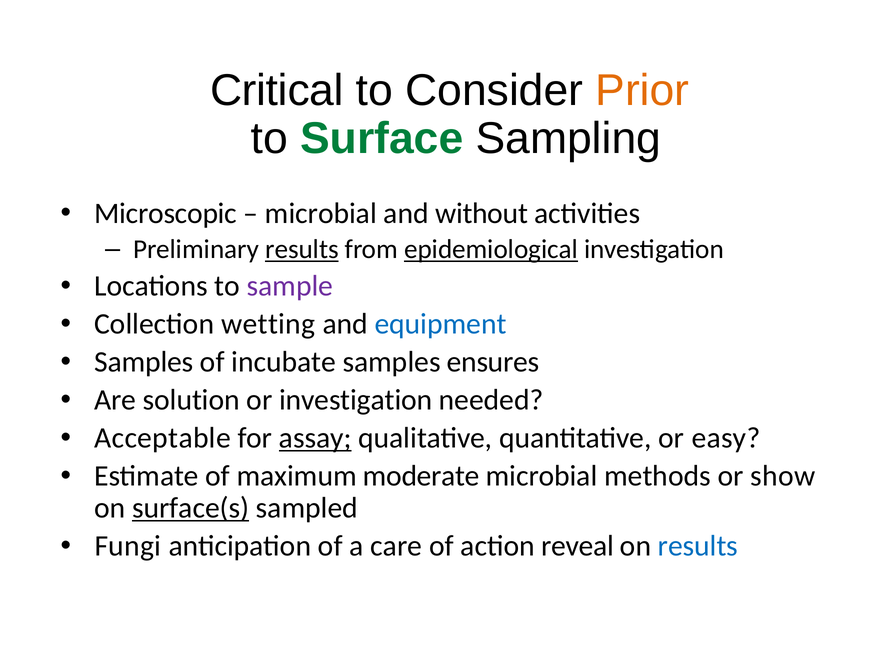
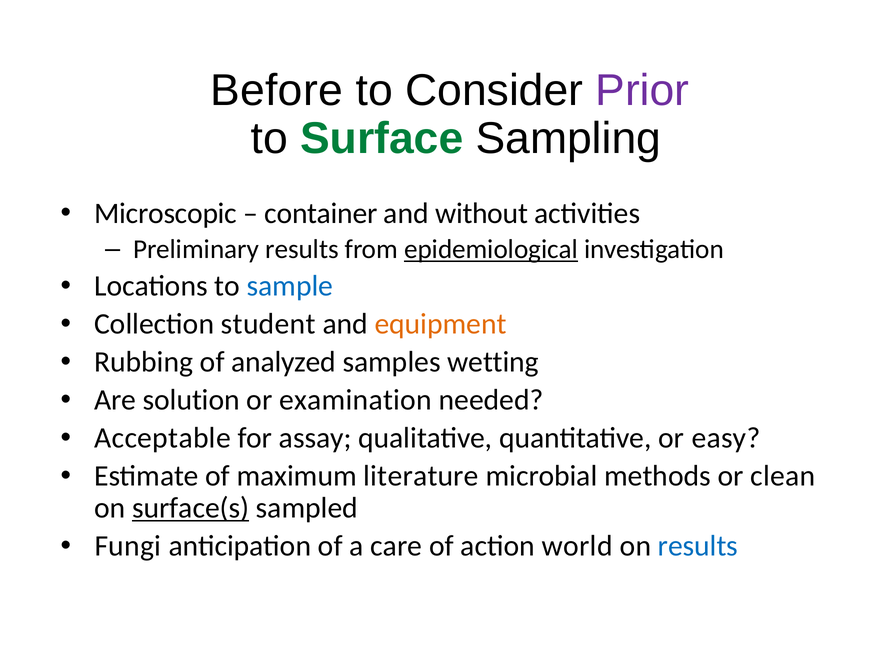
Critical: Critical -> Before
Prior colour: orange -> purple
microbial at (321, 213): microbial -> container
results at (302, 249) underline: present -> none
sample colour: purple -> blue
wetting: wetting -> student
equipment colour: blue -> orange
Samples at (144, 362): Samples -> Rubbing
incubate: incubate -> analyzed
ensures: ensures -> wetting
or investigation: investigation -> examination
assay underline: present -> none
moderate: moderate -> literature
show: show -> clean
reveal: reveal -> world
